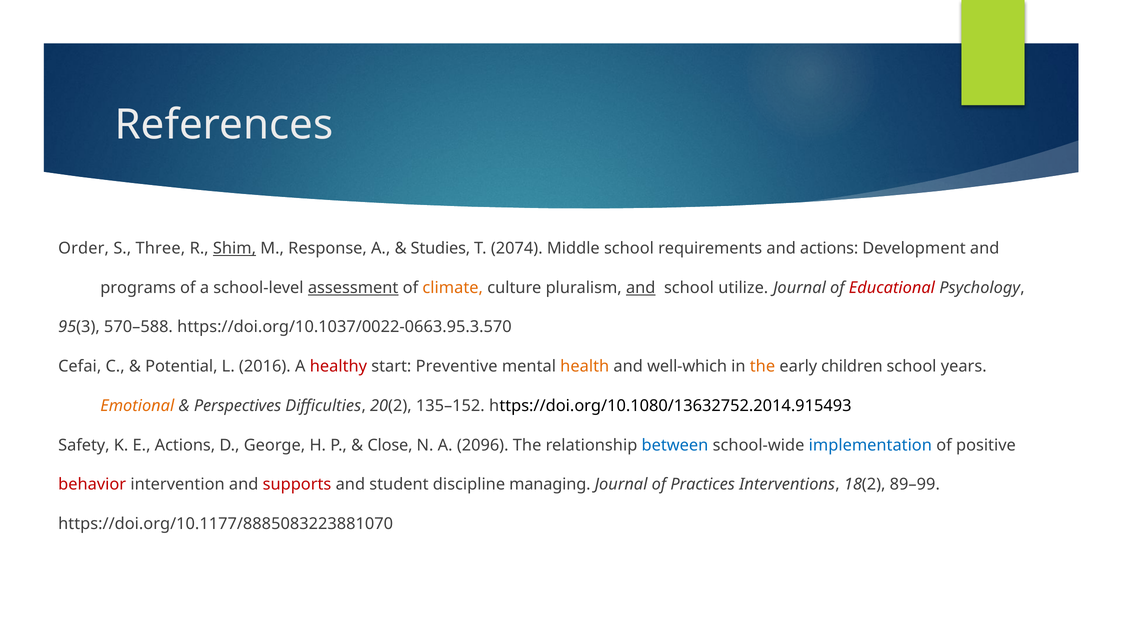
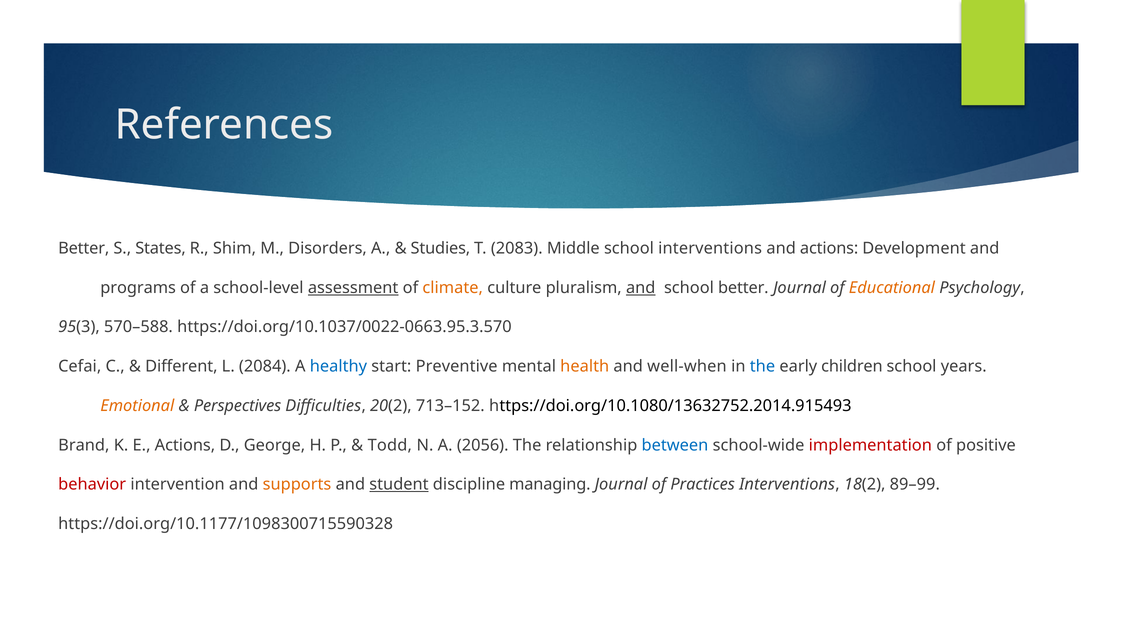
Order at (84, 249): Order -> Better
Three: Three -> States
Shim underline: present -> none
Response: Response -> Disorders
2074: 2074 -> 2083
school requirements: requirements -> interventions
school utilize: utilize -> better
Educational colour: red -> orange
Potential: Potential -> Different
2016: 2016 -> 2084
healthy colour: red -> blue
well-which: well-which -> well-when
the at (762, 367) colour: orange -> blue
135–152: 135–152 -> 713–152
Safety: Safety -> Brand
Close: Close -> Todd
2096: 2096 -> 2056
implementation colour: blue -> red
supports colour: red -> orange
student underline: none -> present
https://doi.org/10.1177/8885083223881070: https://doi.org/10.1177/8885083223881070 -> https://doi.org/10.1177/1098300715590328
